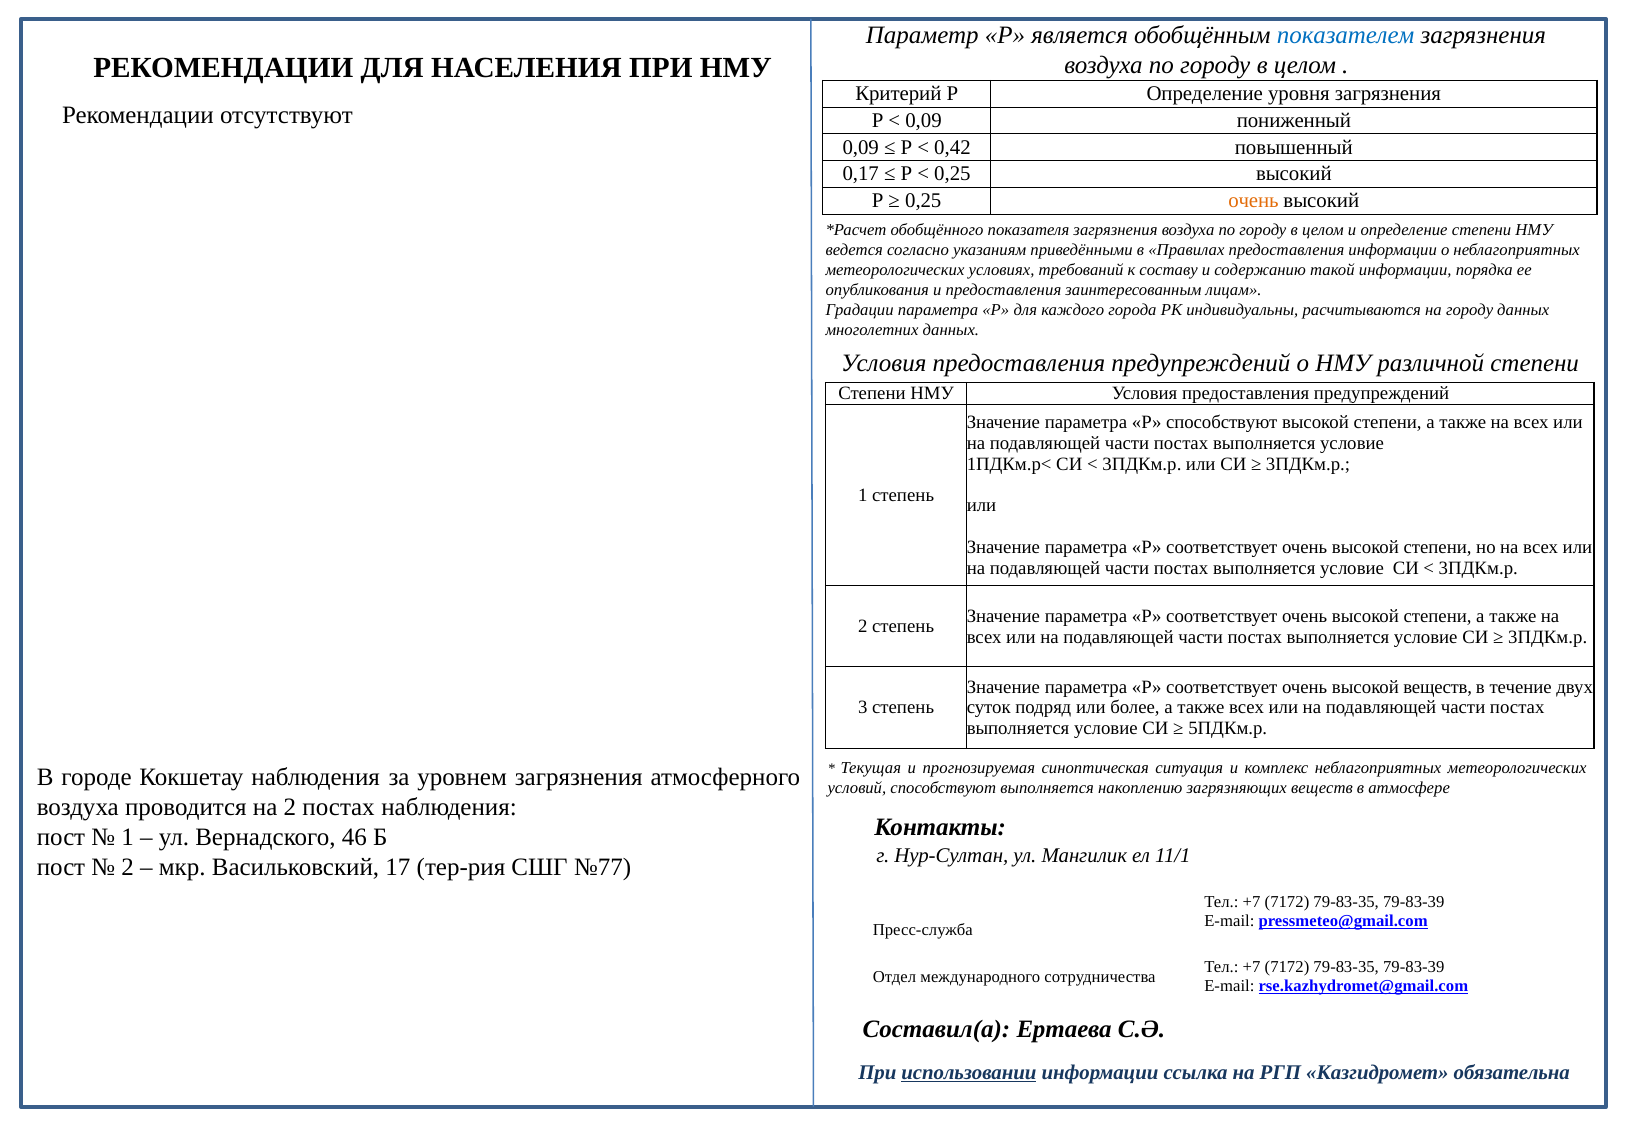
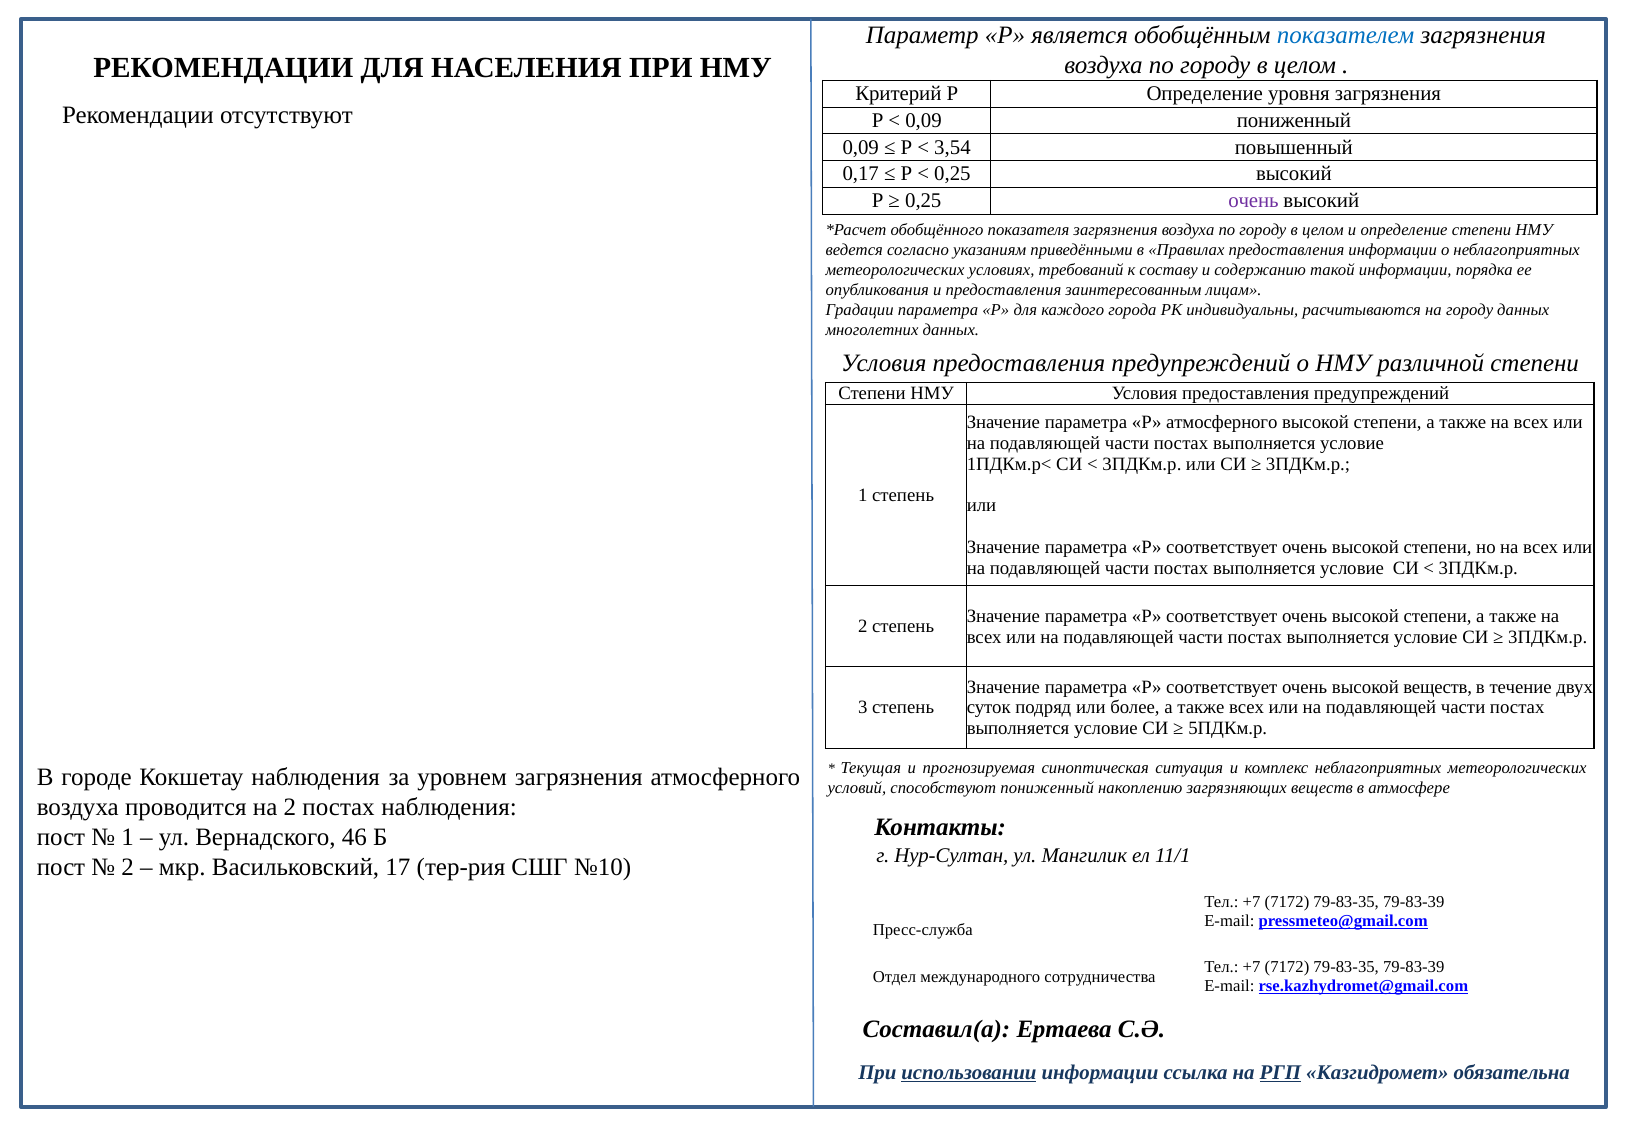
0,42: 0,42 -> 3,54
очень at (1253, 201) colour: orange -> purple
Р способствуют: способствуют -> атмосферного
способствуют выполняется: выполняется -> пониженный
№77: №77 -> №10
РГП underline: none -> present
